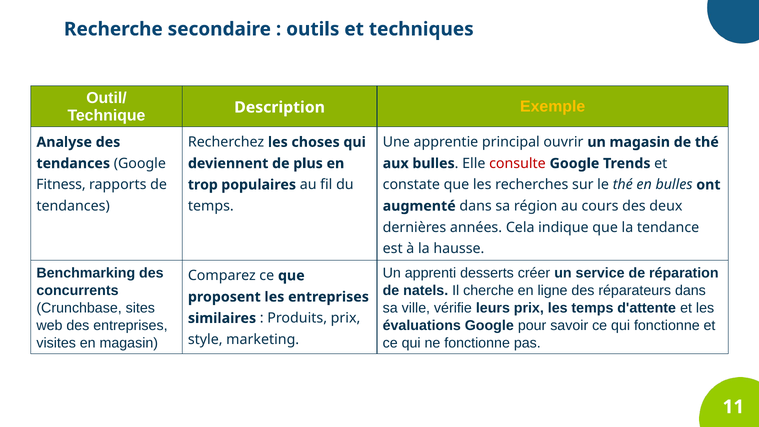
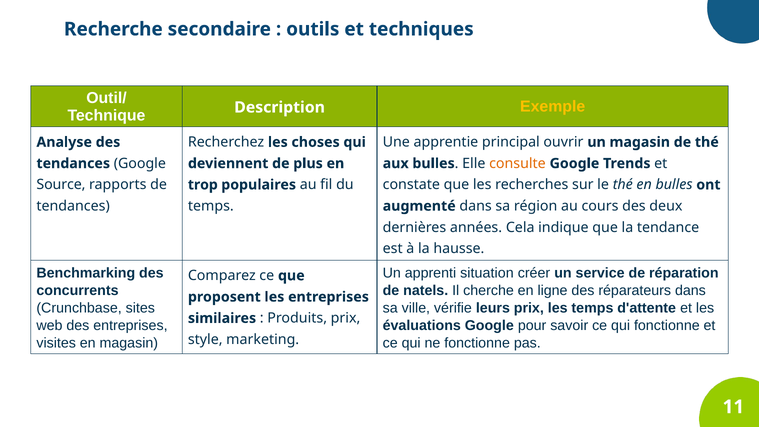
consulte colour: red -> orange
Fitness: Fitness -> Source
desserts: desserts -> situation
